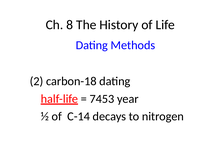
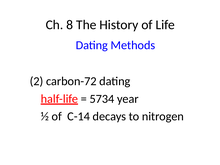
carbon-18: carbon-18 -> carbon-72
7453: 7453 -> 5734
